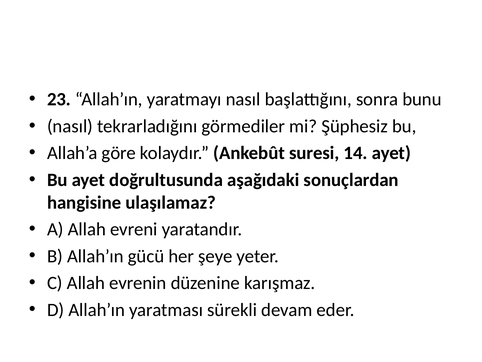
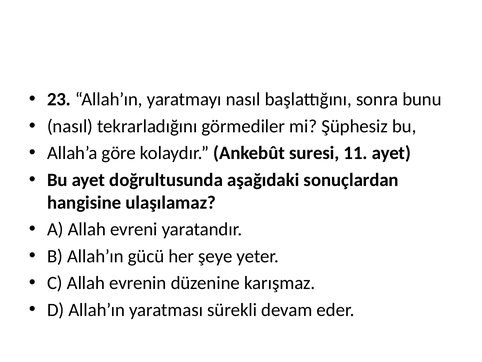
14: 14 -> 11
